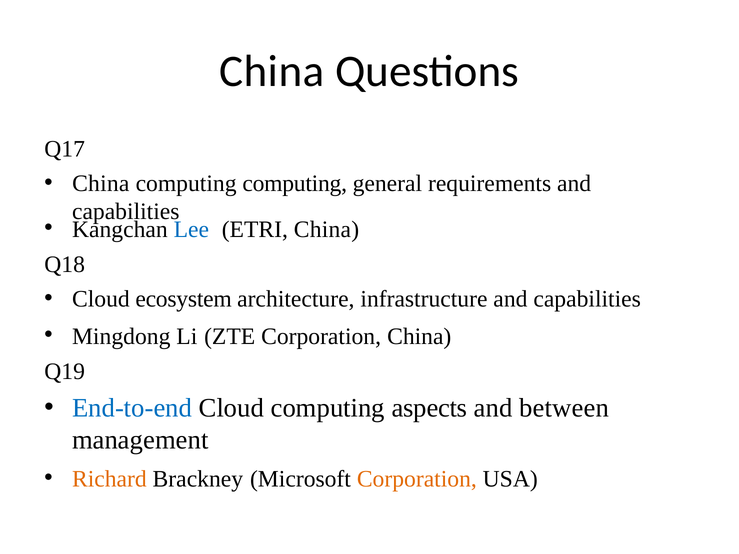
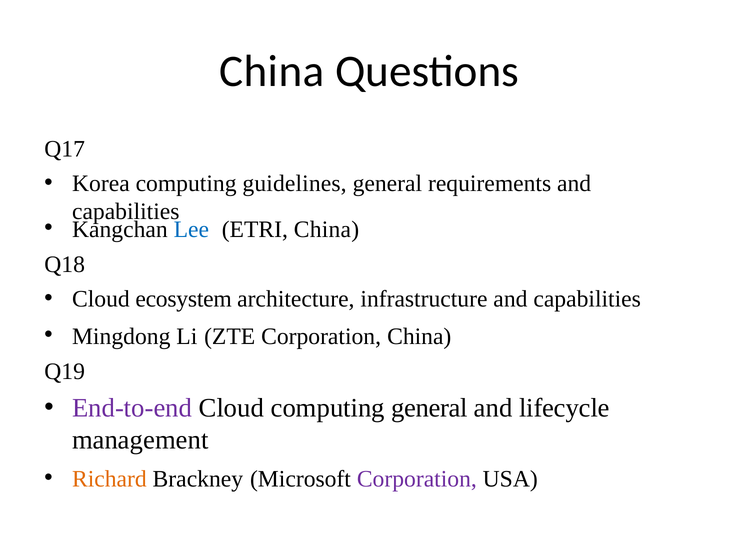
China at (101, 183): China -> Korea
computing computing: computing -> guidelines
End-to-end colour: blue -> purple
computing aspects: aspects -> general
between: between -> lifecycle
Corporation at (417, 479) colour: orange -> purple
